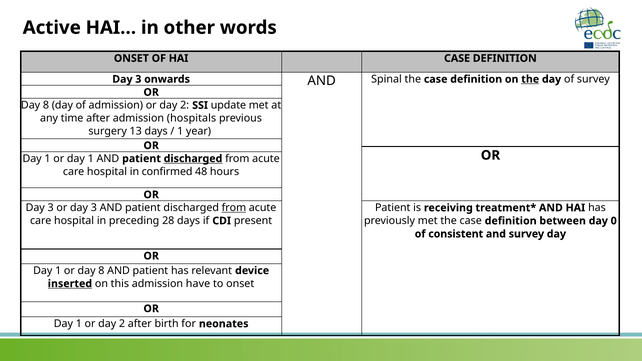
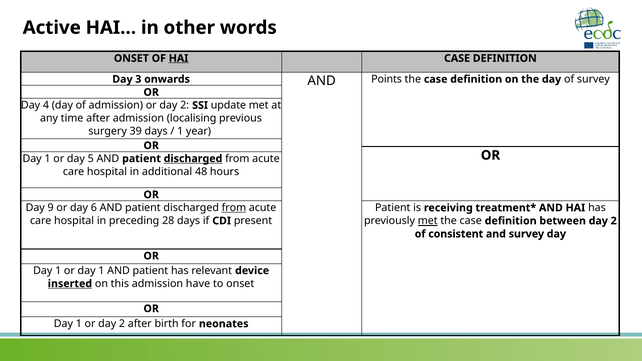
HAI at (179, 58) underline: none -> present
Spinal: Spinal -> Points
the at (530, 79) underline: present -> none
8 at (46, 105): 8 -> 4
hospitals: hospitals -> localising
13: 13 -> 39
1 or day 1: 1 -> 5
confirmed: confirmed -> additional
3 at (51, 208): 3 -> 9
3 at (94, 208): 3 -> 6
met at (428, 221) underline: none -> present
between day 0: 0 -> 2
1 or day 8: 8 -> 1
